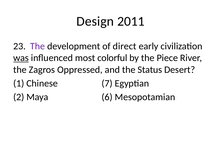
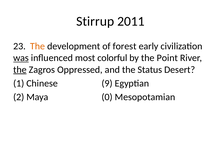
Design: Design -> Stirrup
The at (38, 46) colour: purple -> orange
direct: direct -> forest
Piece: Piece -> Point
the at (20, 70) underline: none -> present
7: 7 -> 9
6: 6 -> 0
